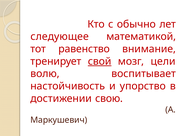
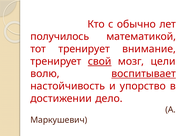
следующее: следующее -> получилось
тот равенство: равенство -> тренирует
воспитывает underline: none -> present
свою: свою -> дело
